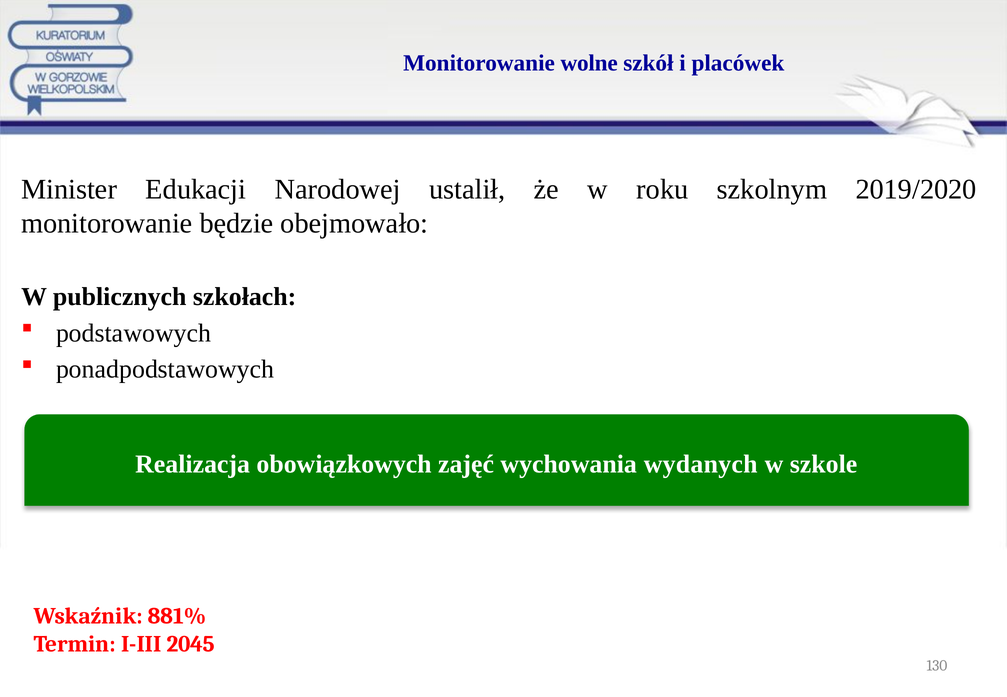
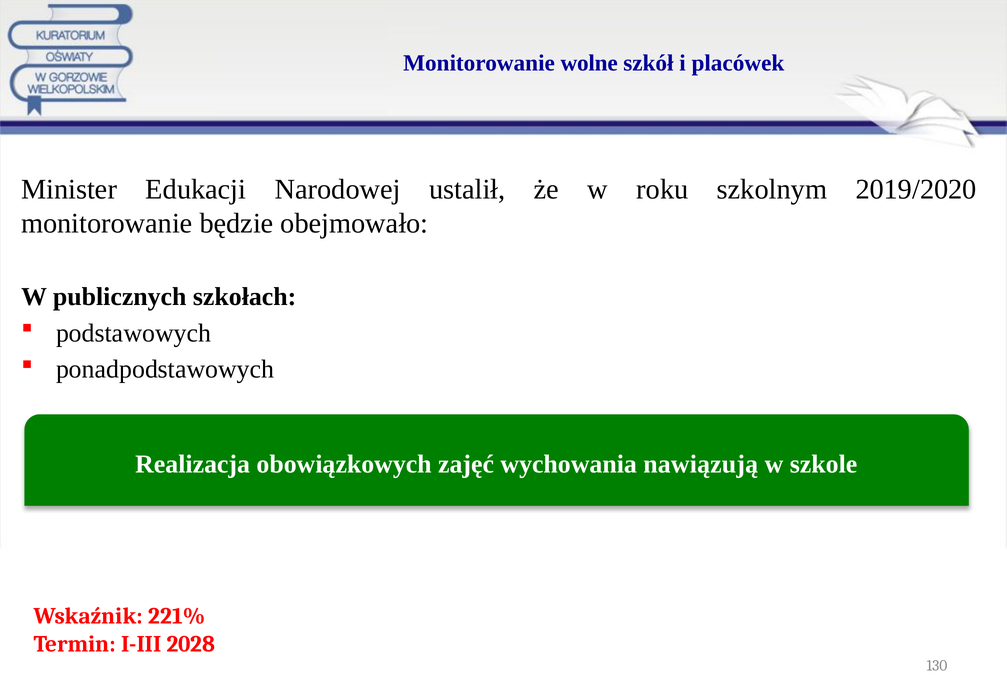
wydanych: wydanych -> nawiązują
881%: 881% -> 221%
2045: 2045 -> 2028
